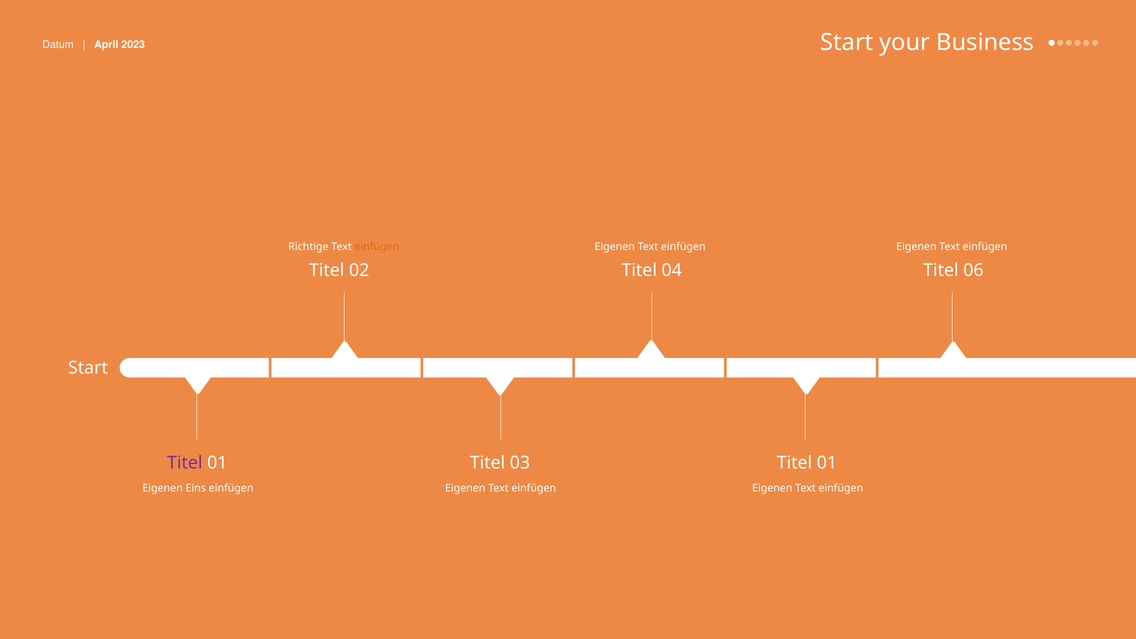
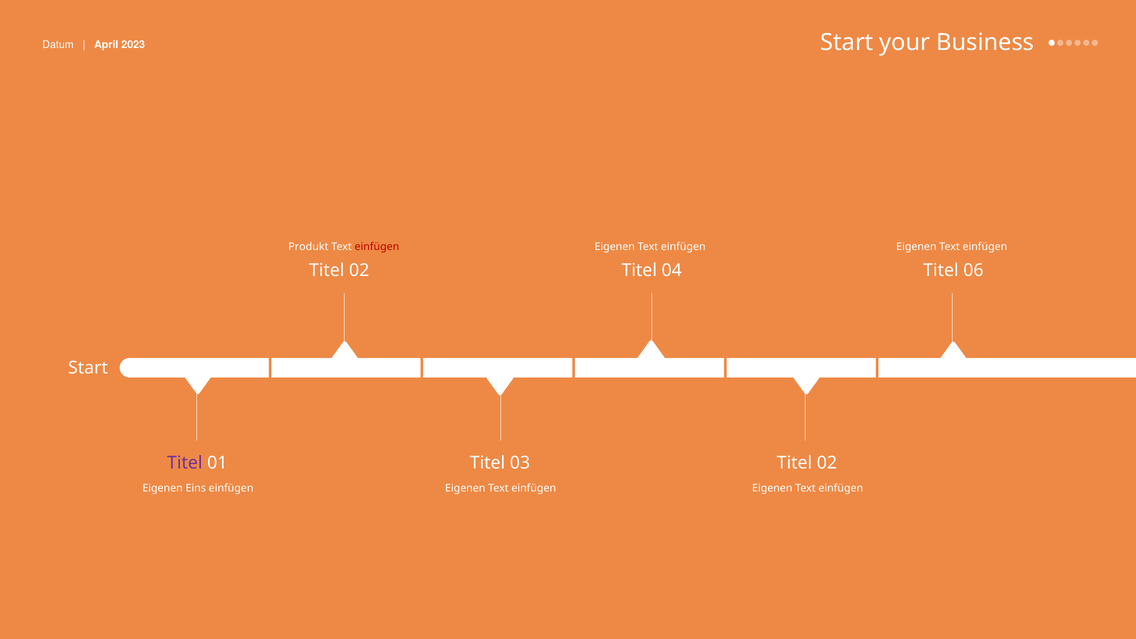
Richtige: Richtige -> Produkt
einfügen at (377, 247) colour: orange -> red
01 at (827, 463): 01 -> 02
